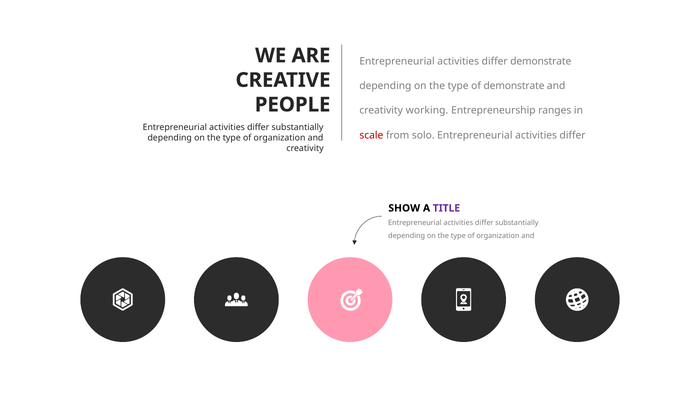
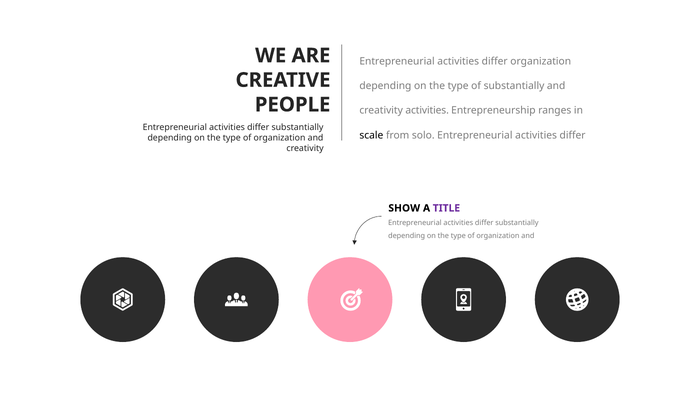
differ demonstrate: demonstrate -> organization
of demonstrate: demonstrate -> substantially
creativity working: working -> activities
scale colour: red -> black
